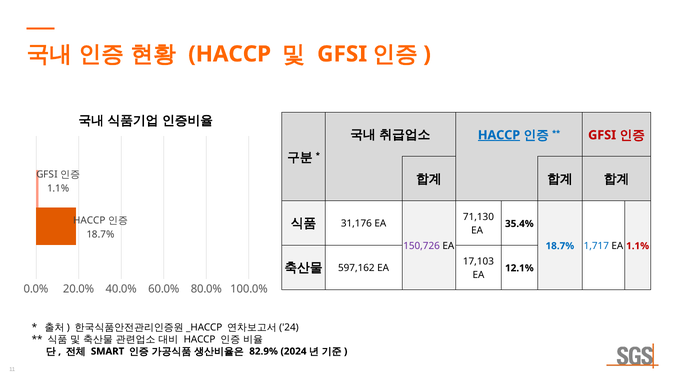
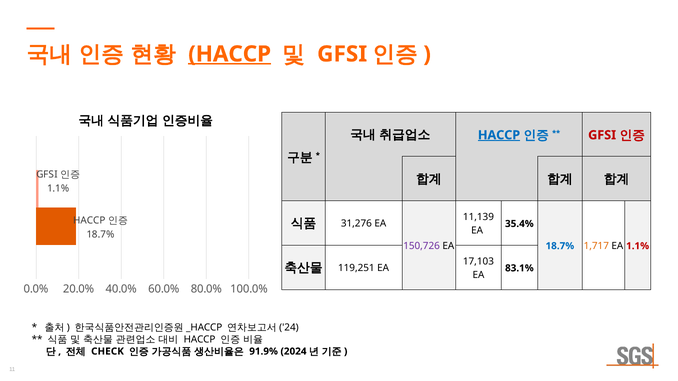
HACCP at (230, 54) underline: none -> present
71,130: 71,130 -> 11,139
31,176: 31,176 -> 31,276
1,717 colour: blue -> orange
597,162: 597,162 -> 119,251
12.1%: 12.1% -> 83.1%
SMART: SMART -> CHECK
82.9%: 82.9% -> 91.9%
